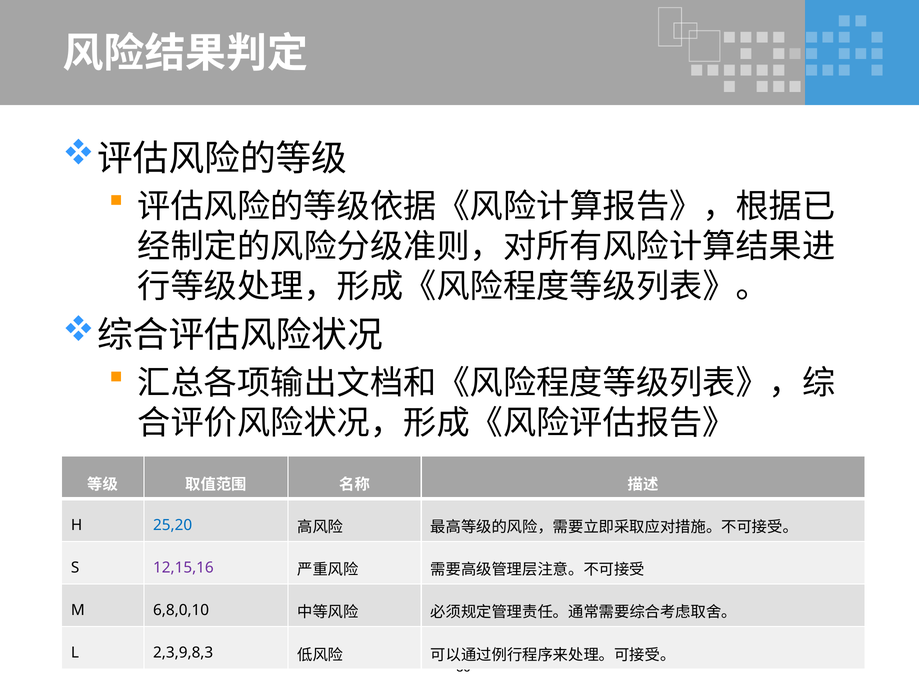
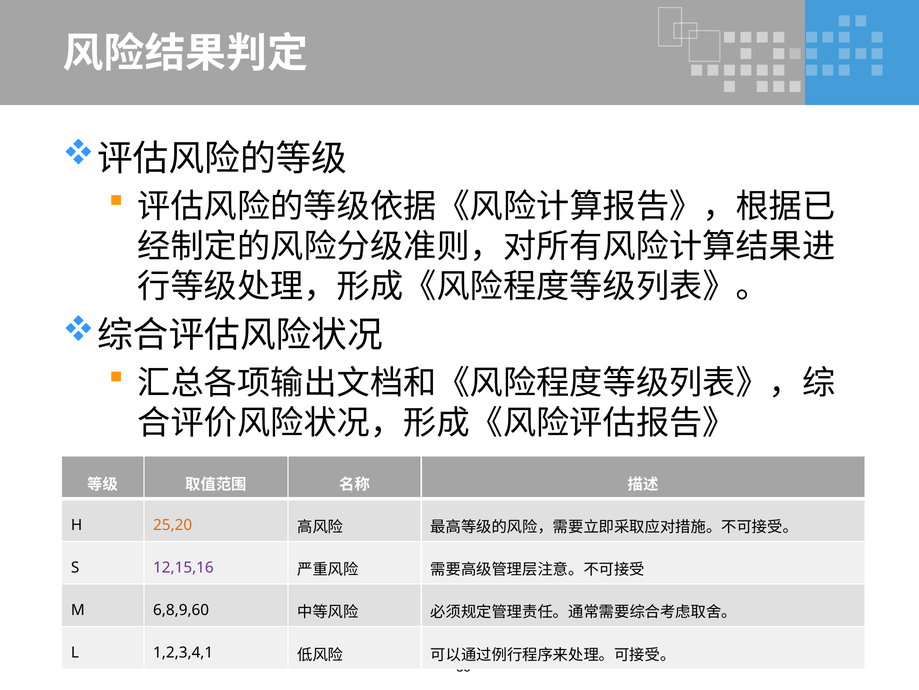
25,20 colour: blue -> orange
6,8,0,10: 6,8,0,10 -> 6,8,9,60
2,3,9,8,3: 2,3,9,8,3 -> 1,2,3,4,1
